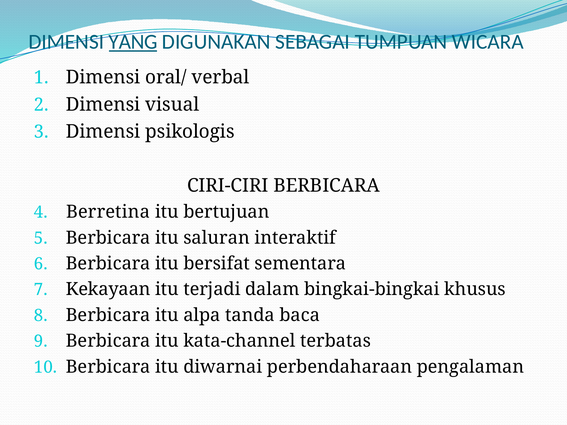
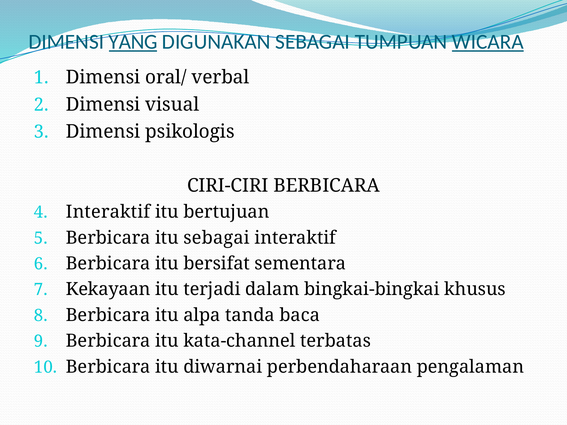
WICARA underline: none -> present
Berretina at (108, 212): Berretina -> Interaktif
itu saluran: saluran -> sebagai
